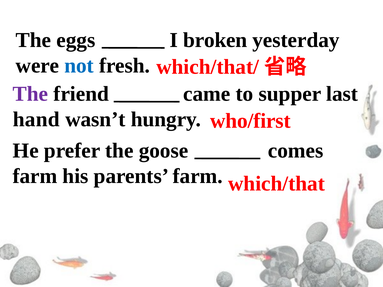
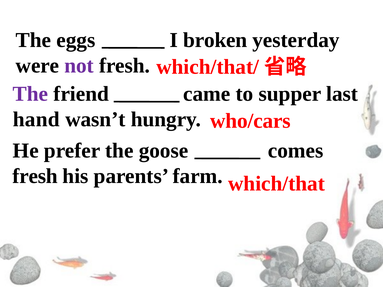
not colour: blue -> purple
who/first: who/first -> who/cars
farm at (35, 176): farm -> fresh
